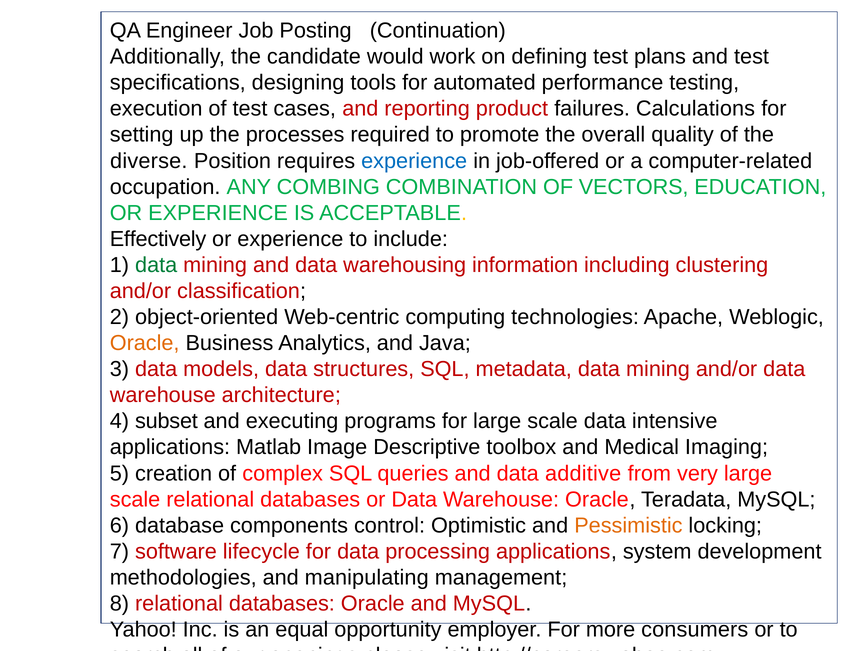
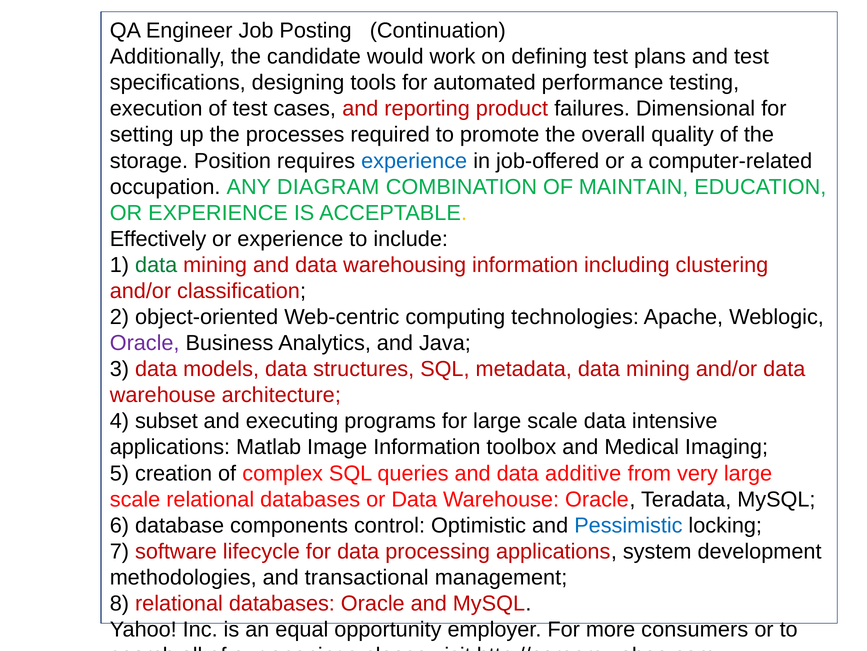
Calculations: Calculations -> Dimensional
diverse: diverse -> storage
COMBING: COMBING -> DIAGRAM
VECTORS: VECTORS -> MAINTAIN
Oracle at (145, 343) colour: orange -> purple
Image Descriptive: Descriptive -> Information
Pessimistic colour: orange -> blue
manipulating: manipulating -> transactional
